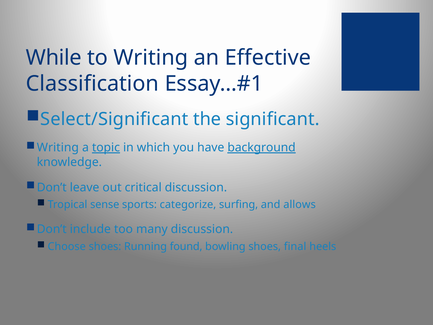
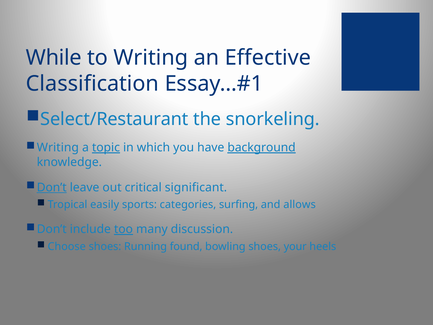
Select/Significant: Select/Significant -> Select/Restaurant
significant: significant -> snorkeling
Don’t at (52, 187) underline: none -> present
critical discussion: discussion -> significant
sense: sense -> easily
categorize: categorize -> categories
too underline: none -> present
final: final -> your
